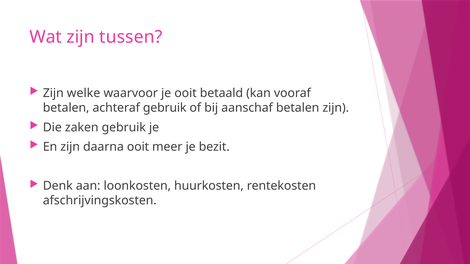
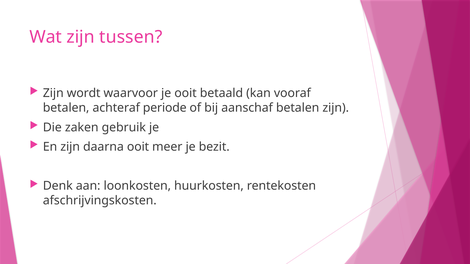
welke: welke -> wordt
achteraf gebruik: gebruik -> periode
